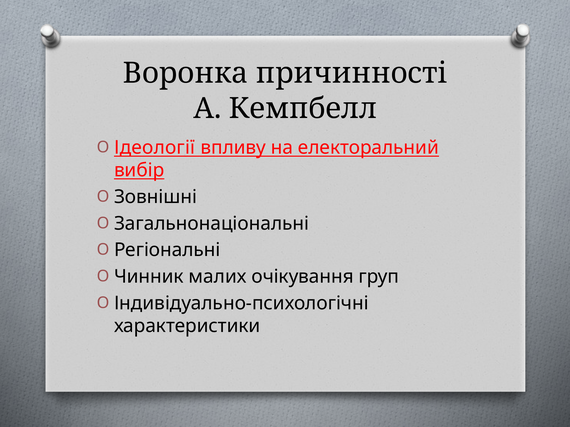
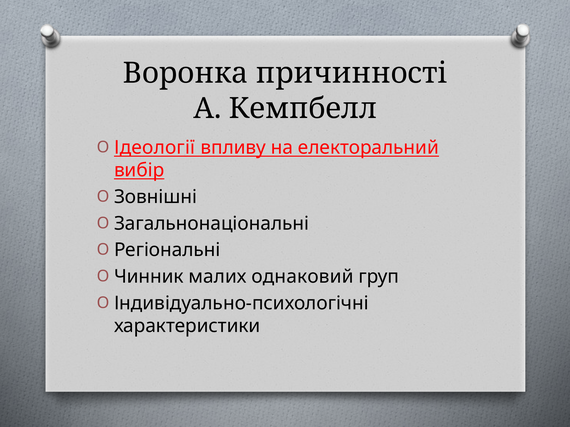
очікування: очікування -> однаковий
